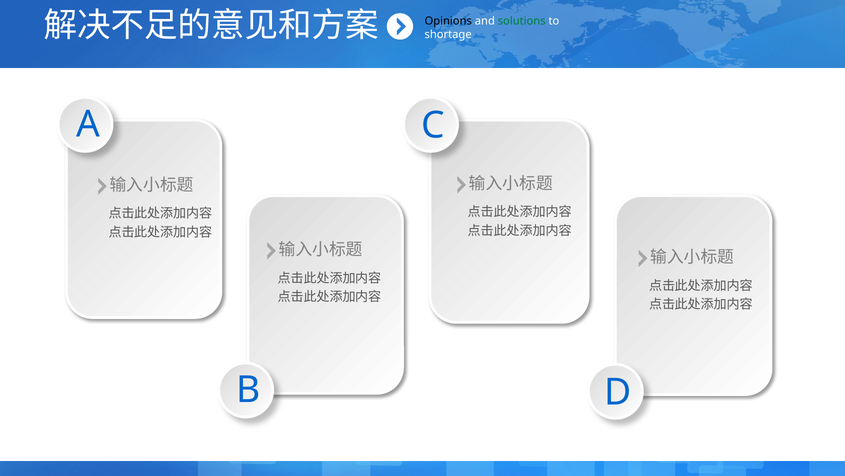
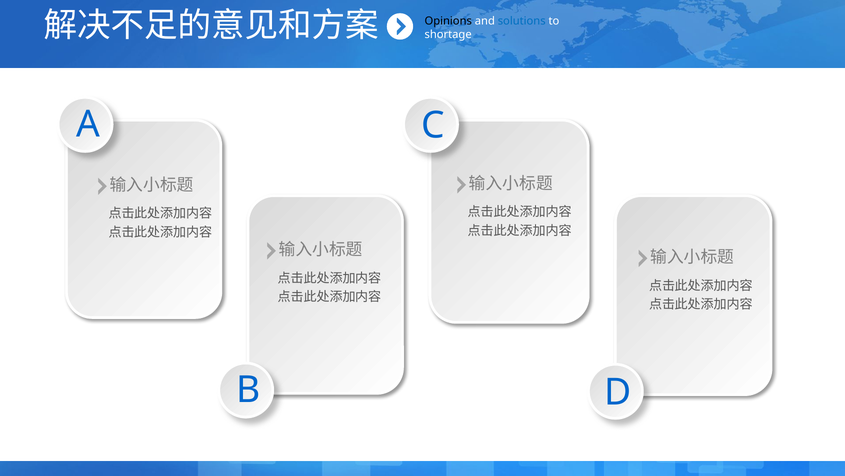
solutions colour: green -> blue
